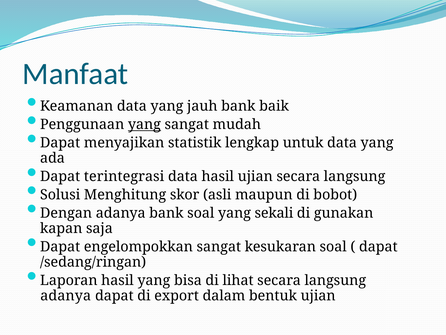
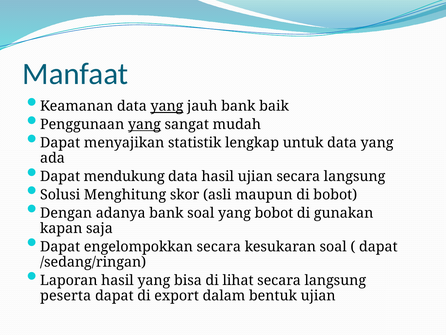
yang at (167, 106) underline: none -> present
terintegrasi: terintegrasi -> mendukung
yang sekali: sekali -> bobot
engelompokkan sangat: sangat -> secara
adanya at (66, 295): adanya -> peserta
